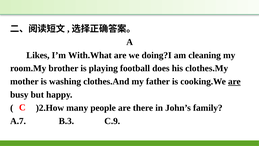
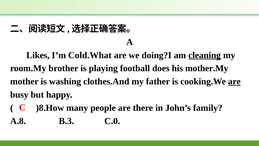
With.What: With.What -> Cold.What
cleaning underline: none -> present
clothes.My: clothes.My -> mother.My
)2.How: )2.How -> )8.How
A.7: A.7 -> A.8
C.9: C.9 -> C.0
